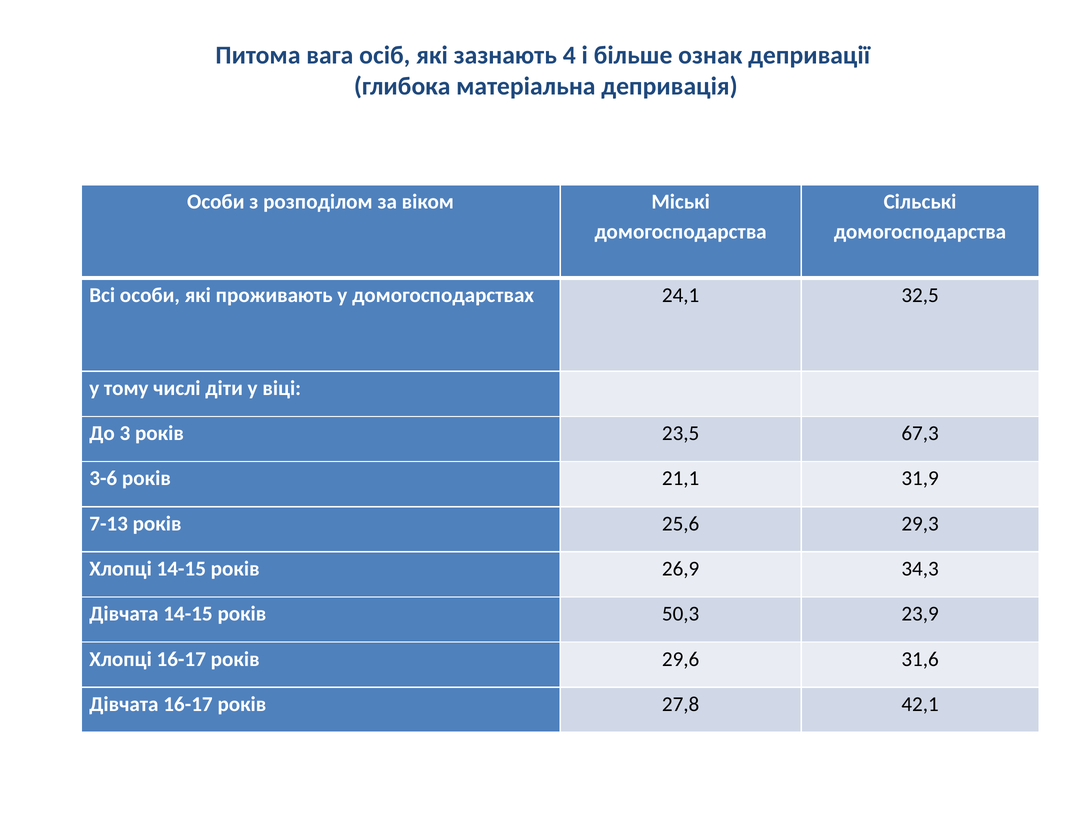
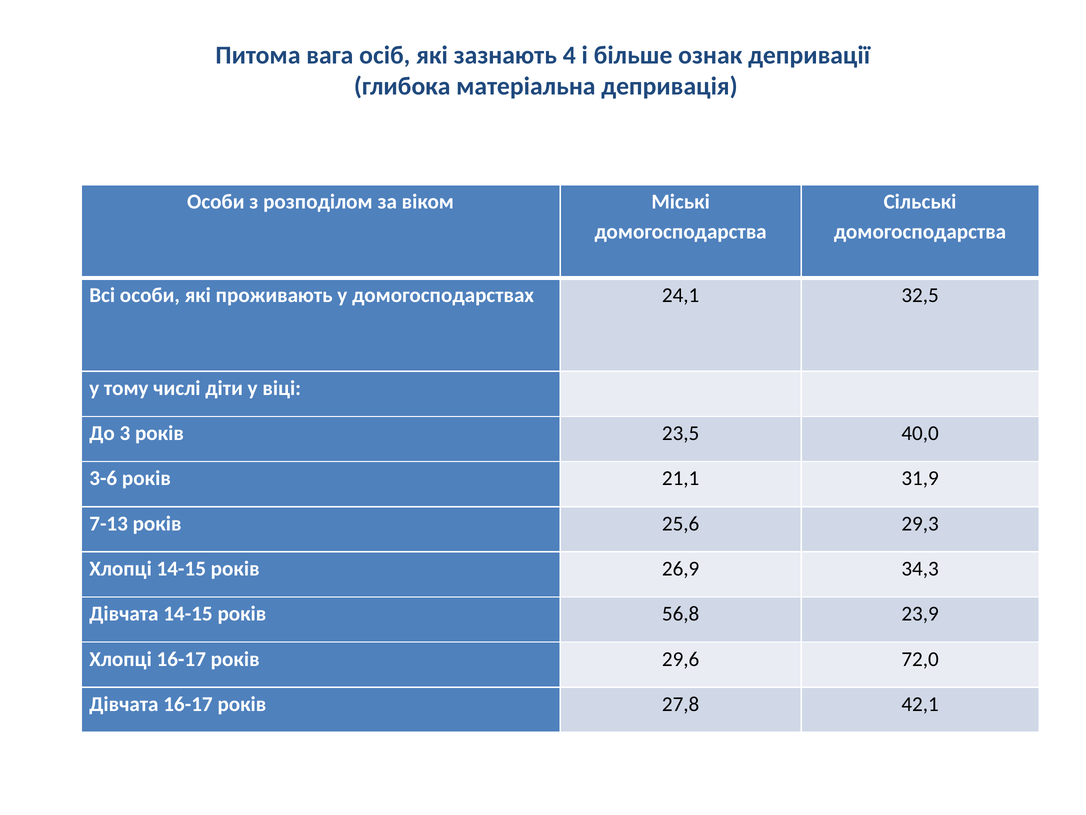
67,3: 67,3 -> 40,0
50,3: 50,3 -> 56,8
31,6: 31,6 -> 72,0
